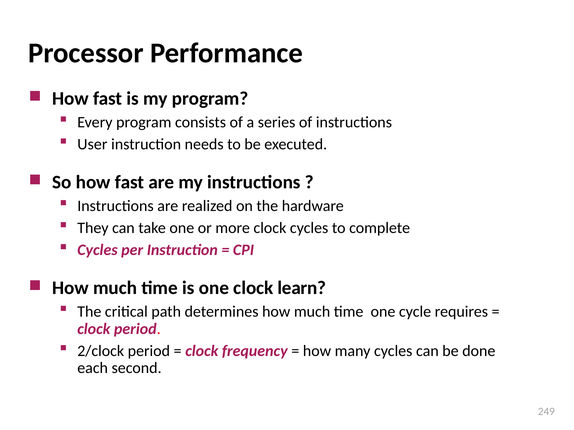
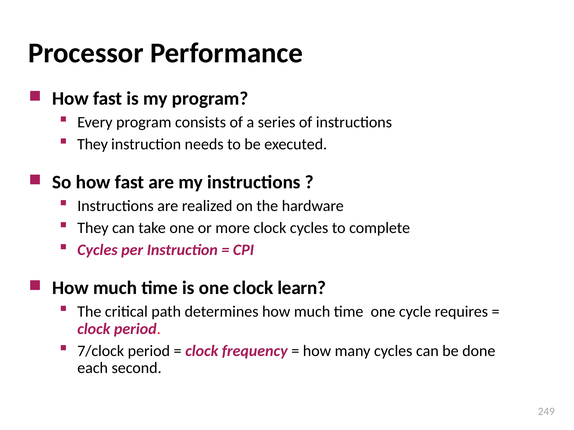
User at (92, 144): User -> They
2/clock: 2/clock -> 7/clock
